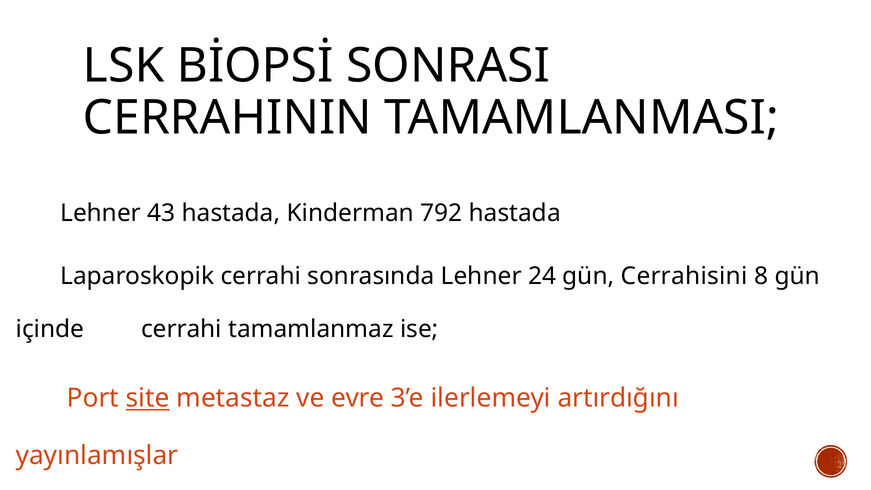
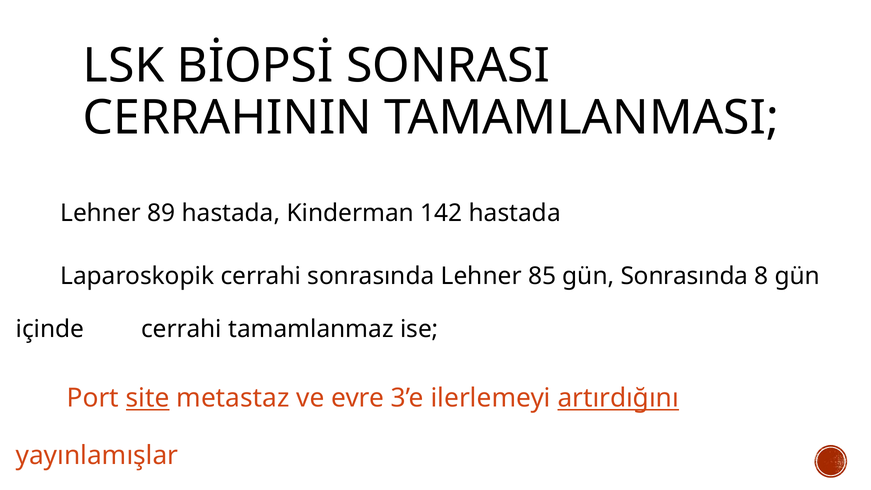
43: 43 -> 89
792: 792 -> 142
24: 24 -> 85
gün Cerrahisini: Cerrahisini -> Sonrasında
artırdığını underline: none -> present
